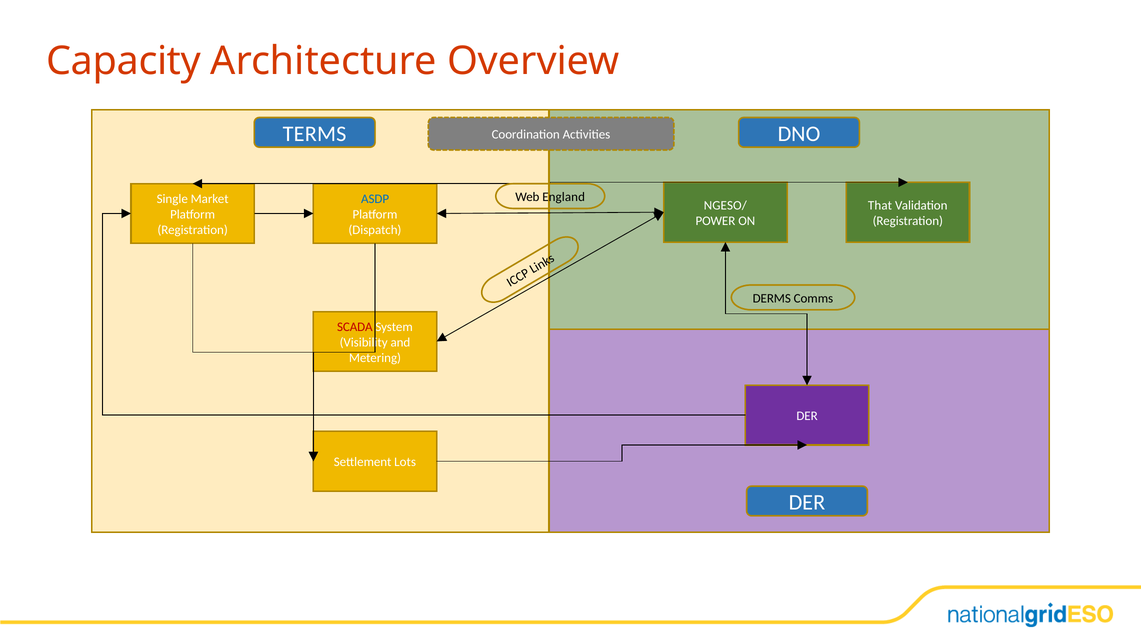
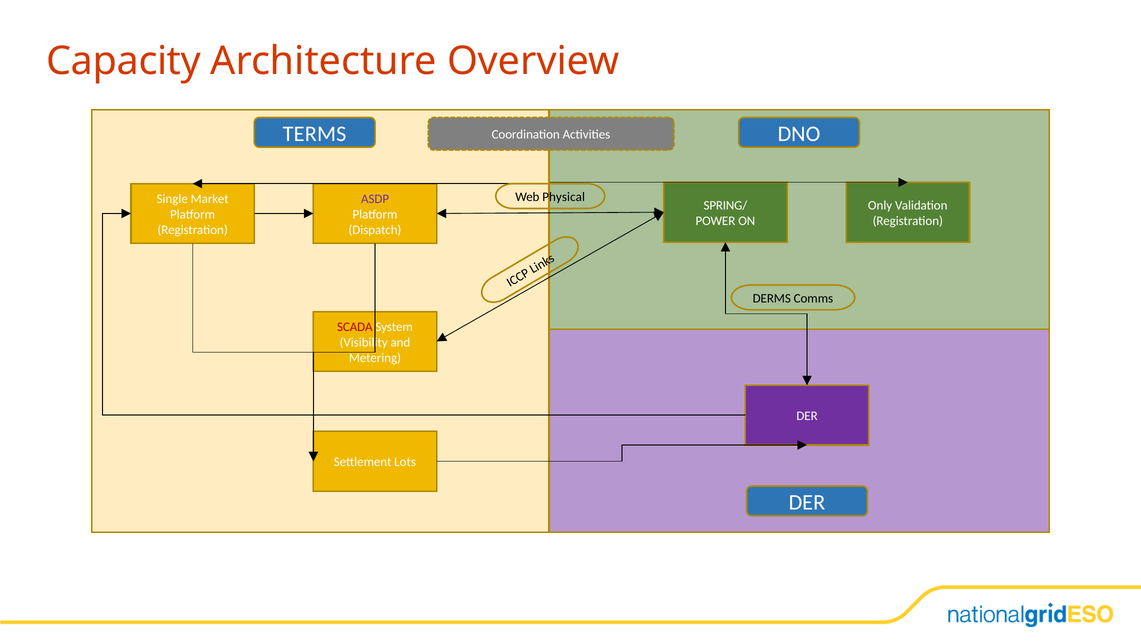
England: England -> Physical
ASDP colour: blue -> purple
NGESO/: NGESO/ -> SPRING/
That: That -> Only
